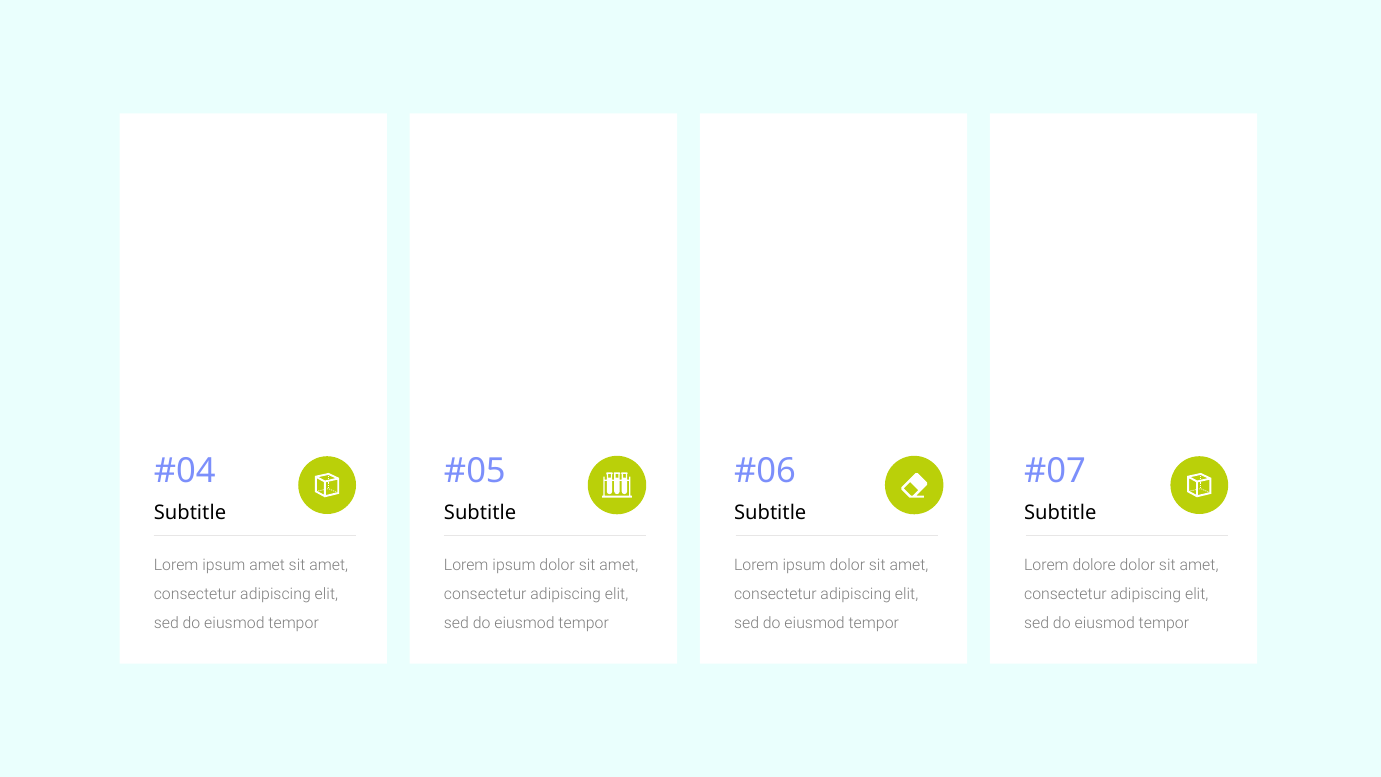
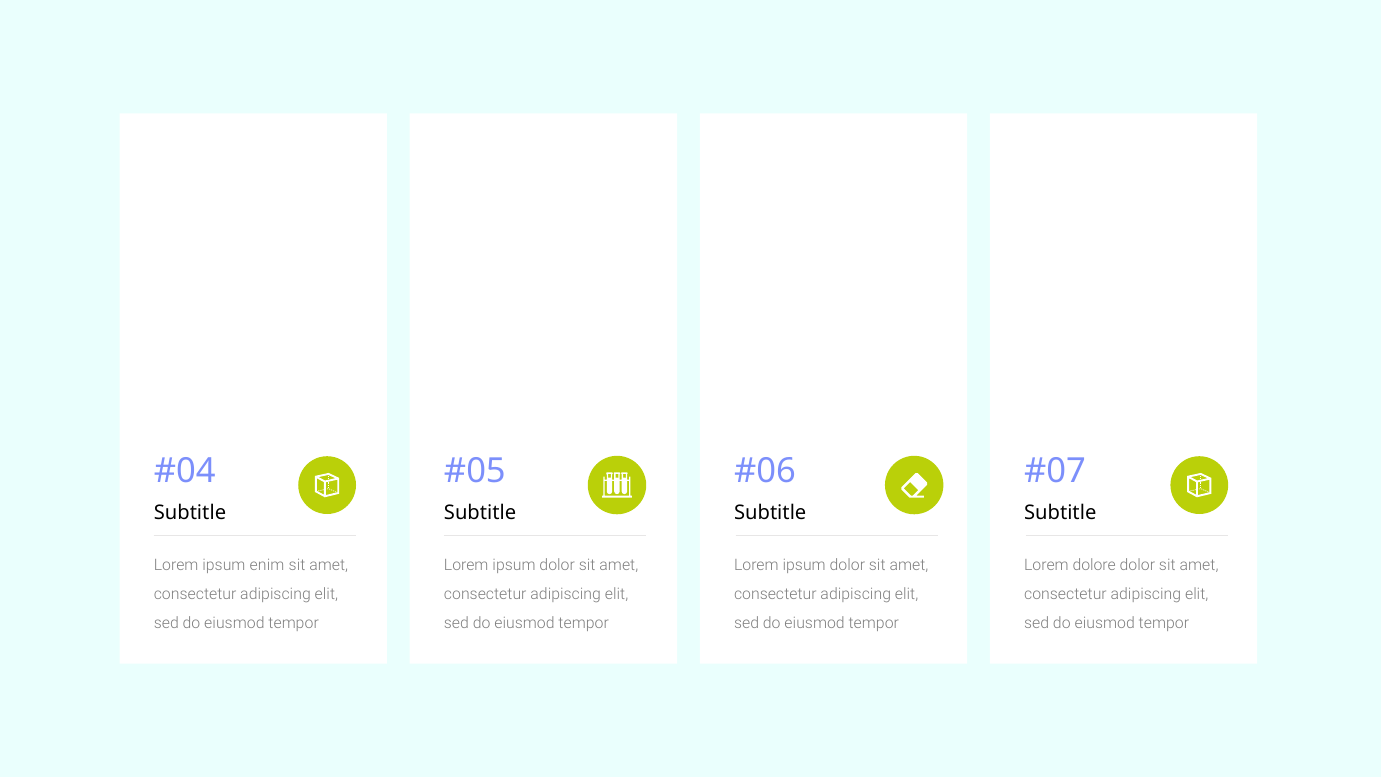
ipsum amet: amet -> enim
